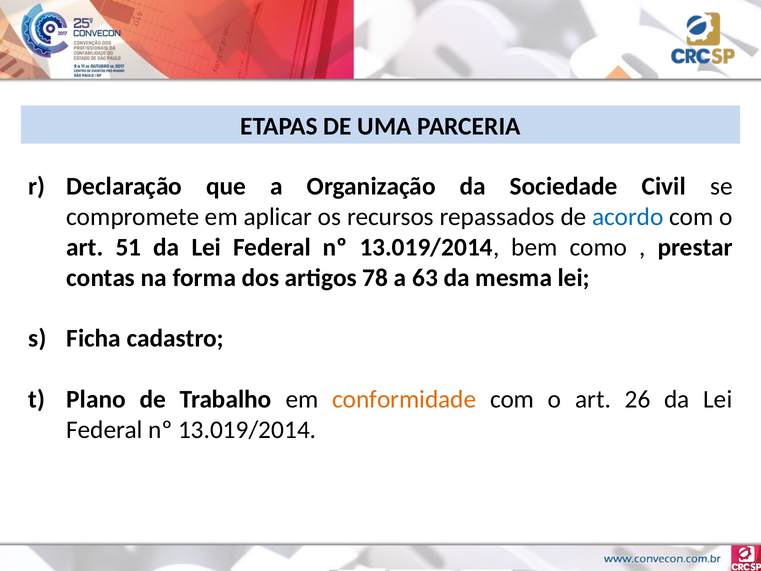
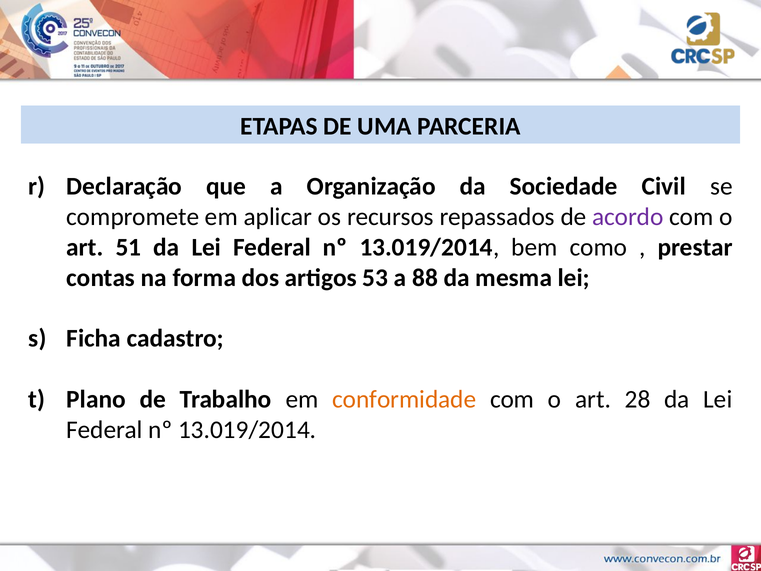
acordo colour: blue -> purple
78: 78 -> 53
63: 63 -> 88
26: 26 -> 28
